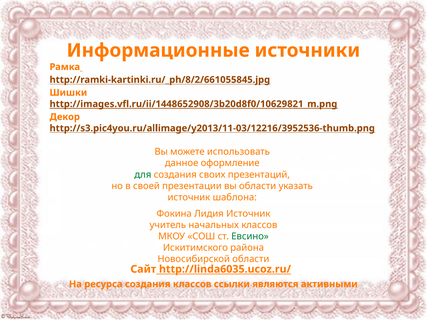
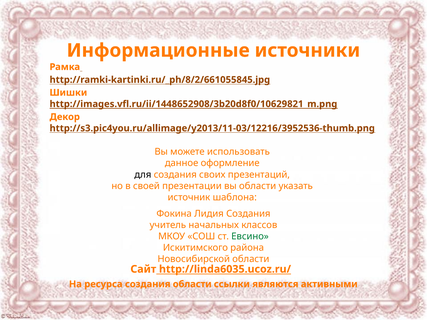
для colour: green -> black
Лидия Источник: Источник -> Создания
создания классов: классов -> области
